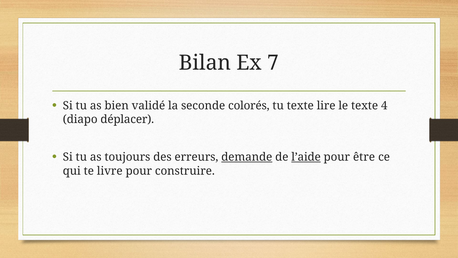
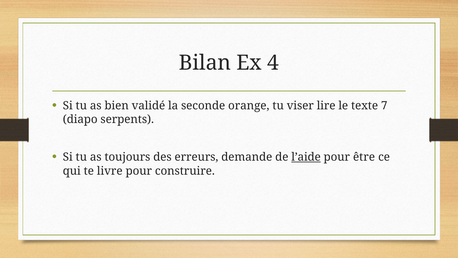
7: 7 -> 4
colorés: colorés -> orange
tu texte: texte -> viser
4: 4 -> 7
déplacer: déplacer -> serpents
demande underline: present -> none
